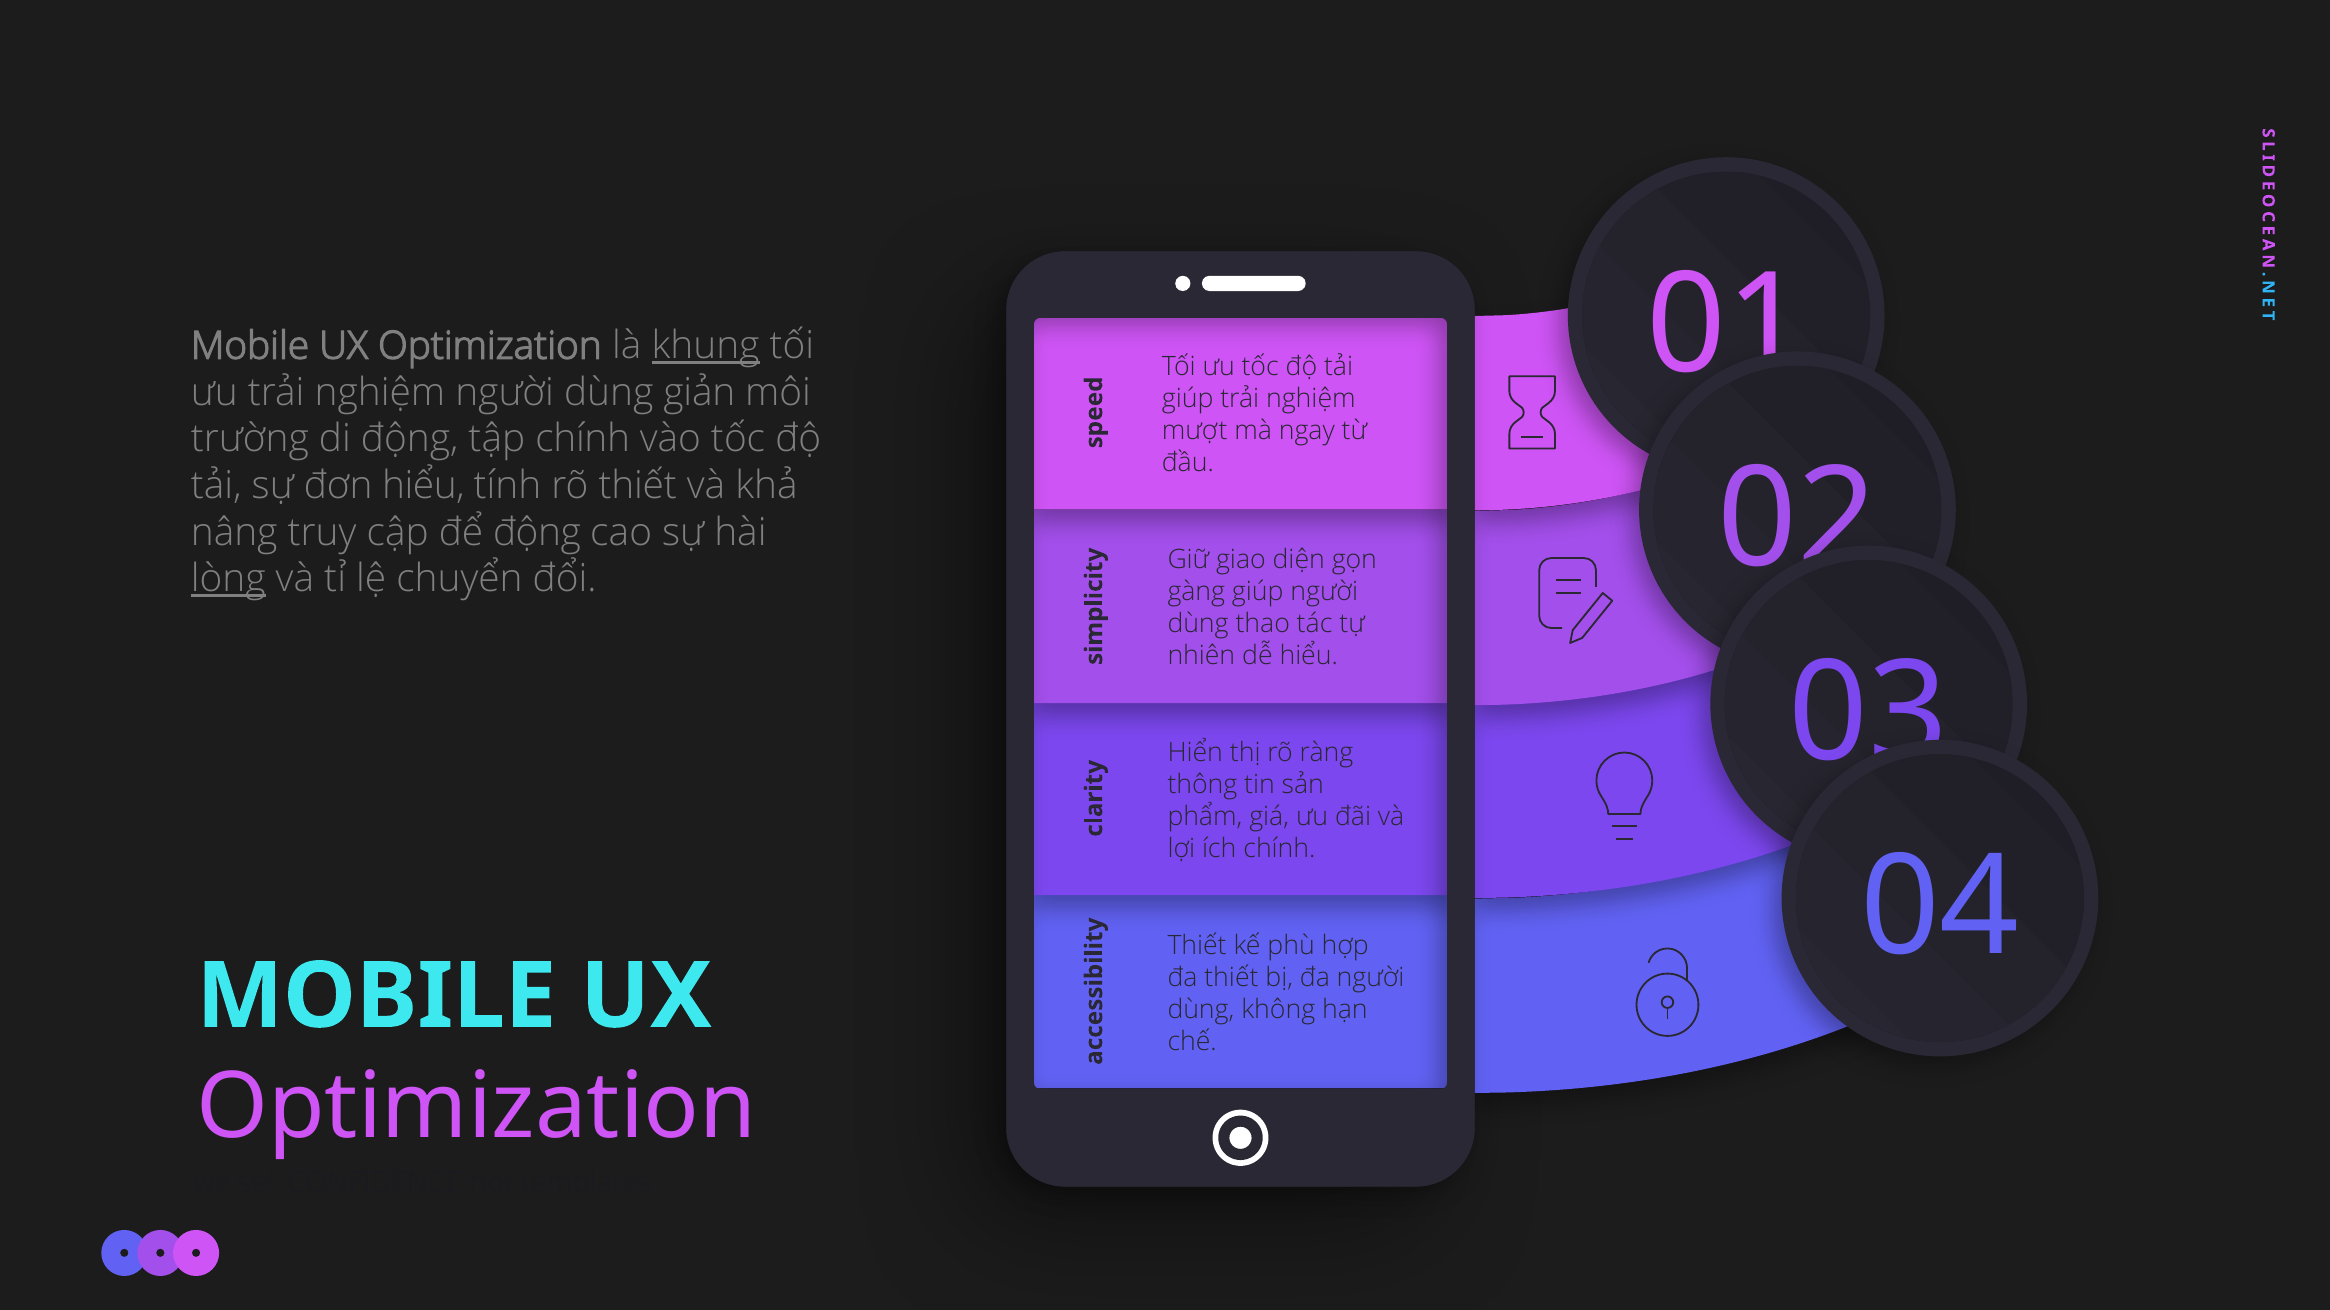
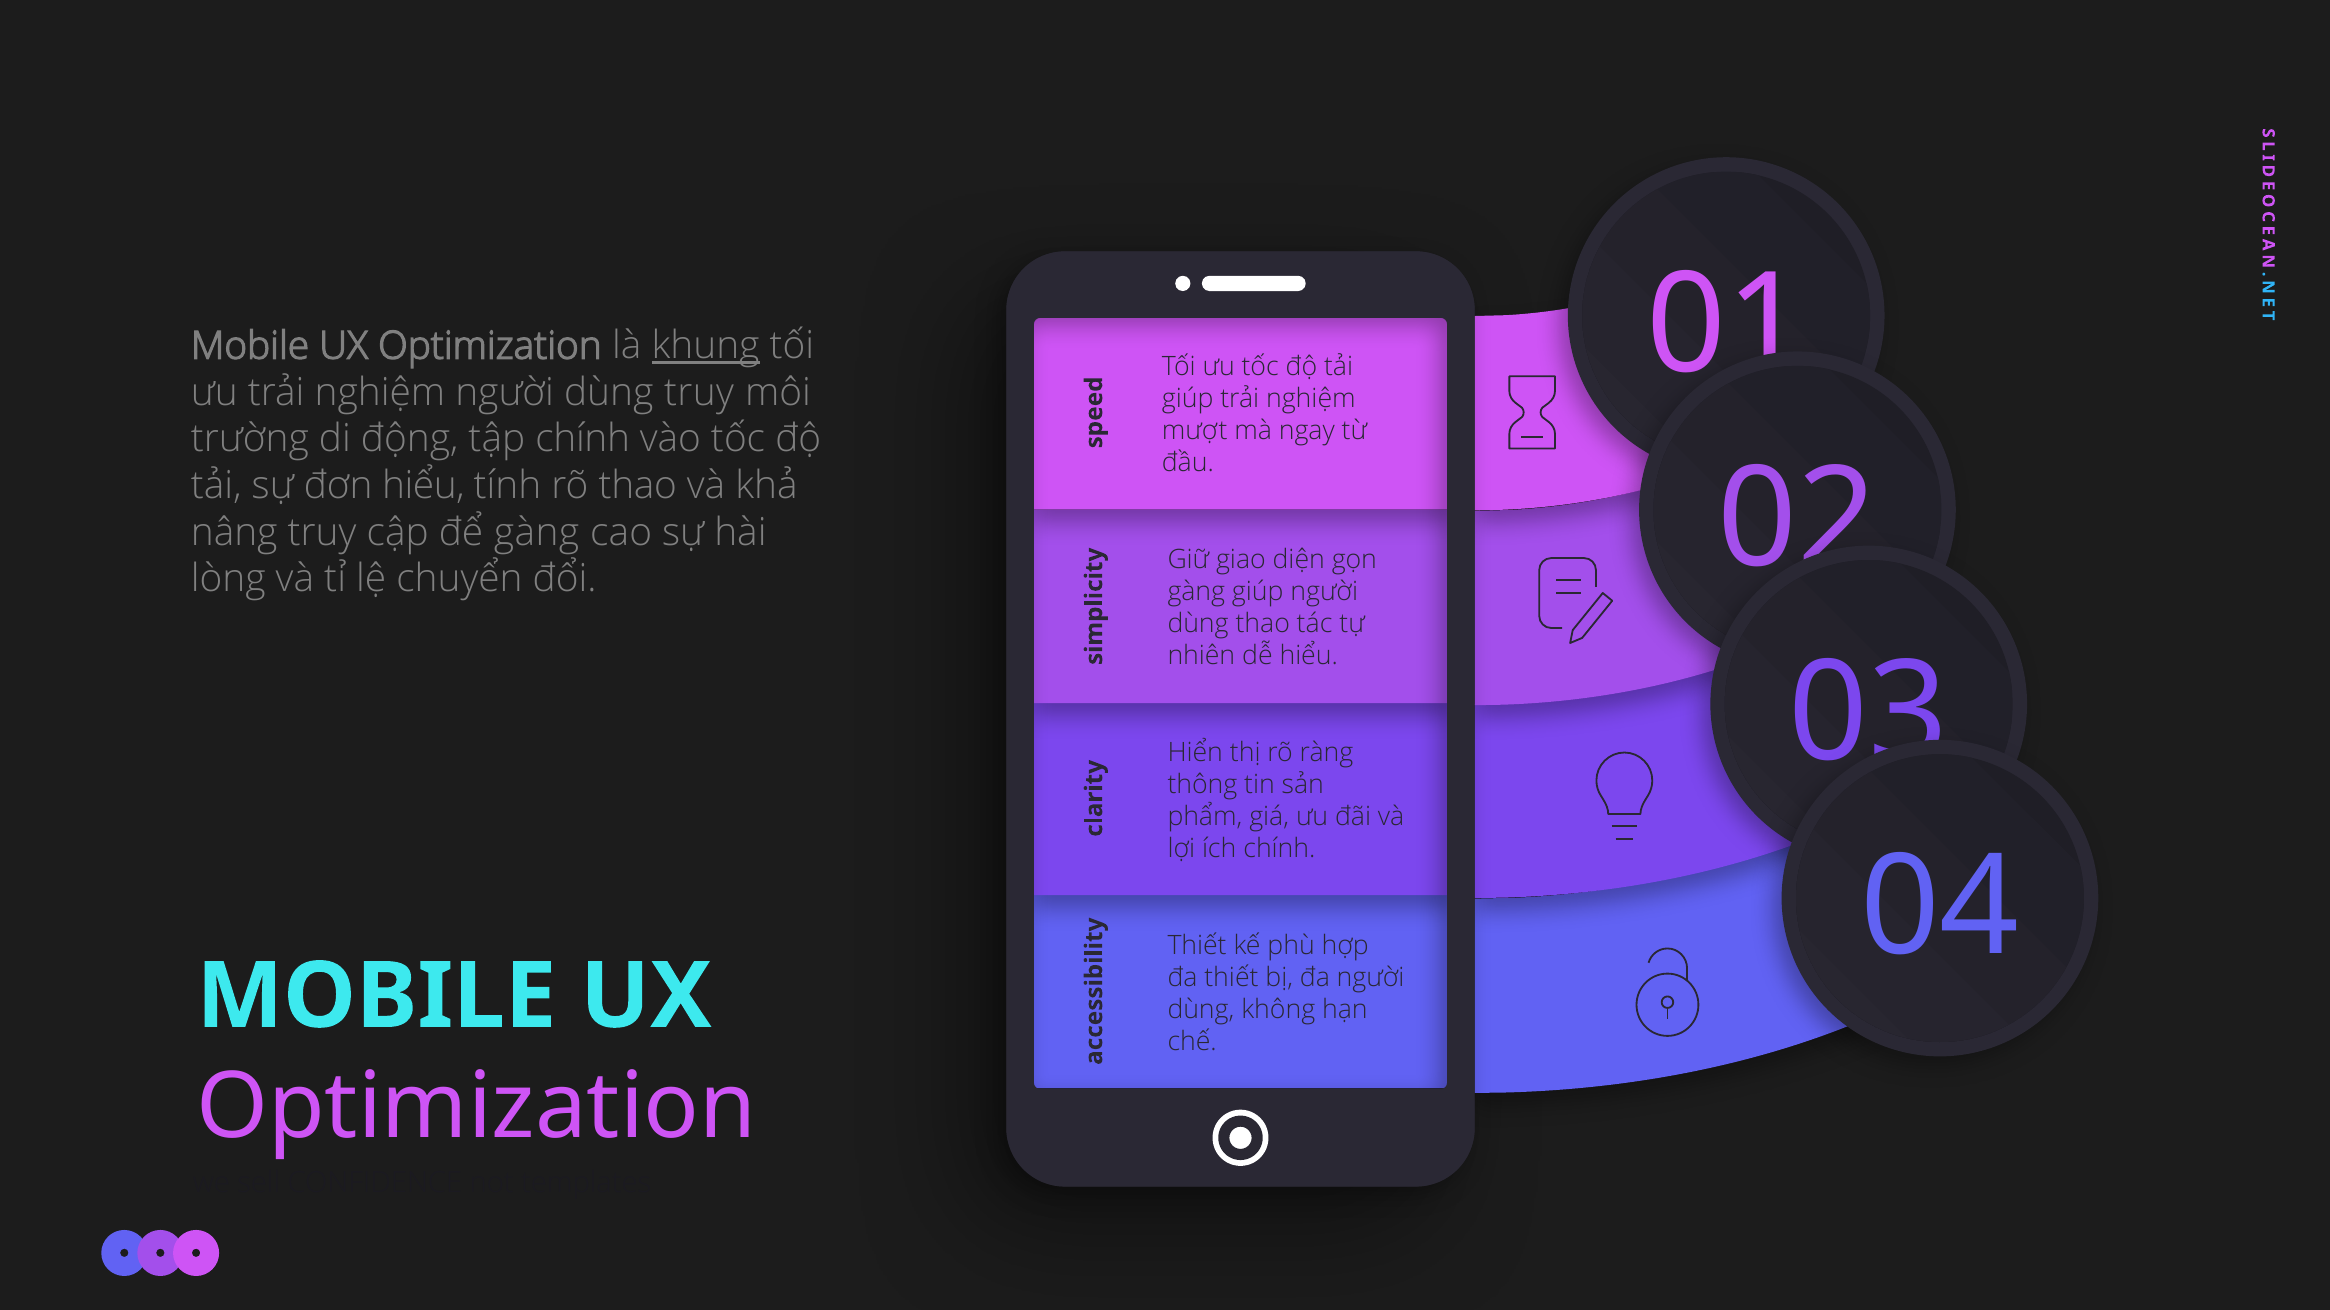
dùng giản: giản -> truy
rõ thiết: thiết -> thao
để động: động -> gàng
lòng underline: present -> none
